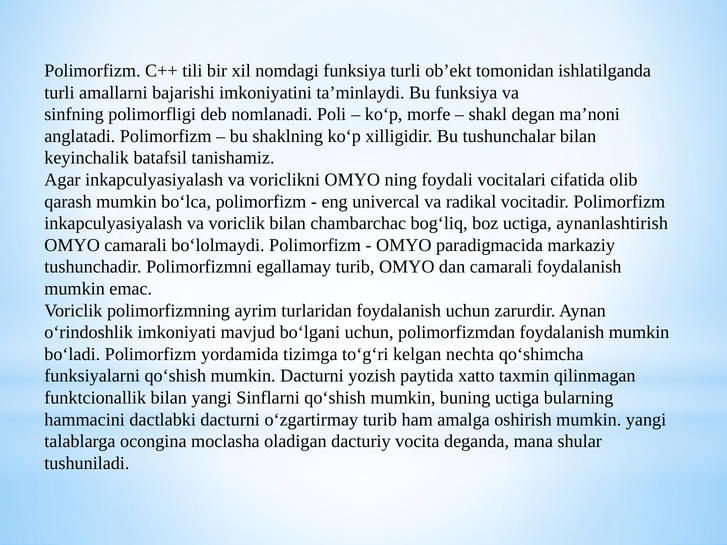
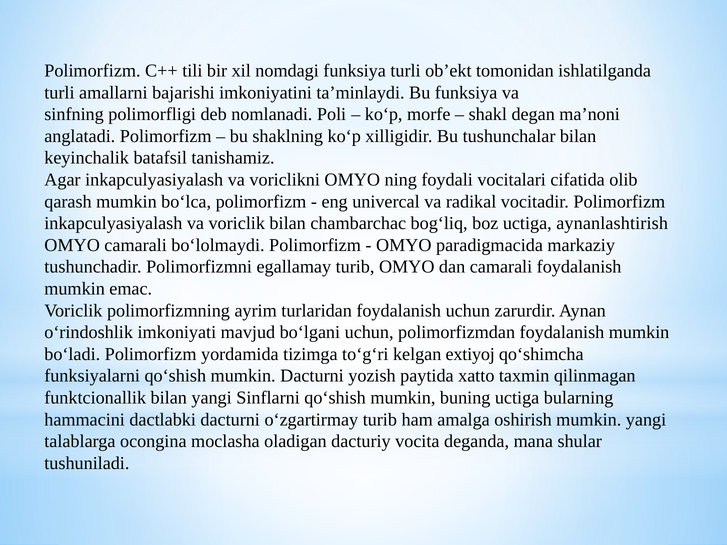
nechta: nechta -> extiyoj
